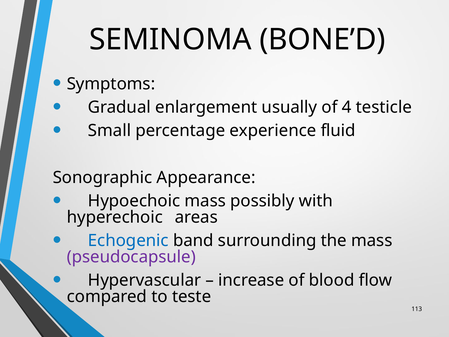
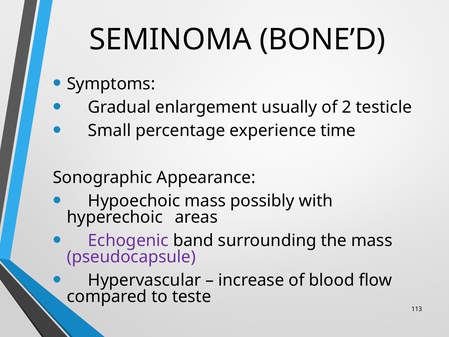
4: 4 -> 2
fluid: fluid -> time
Echogenic colour: blue -> purple
